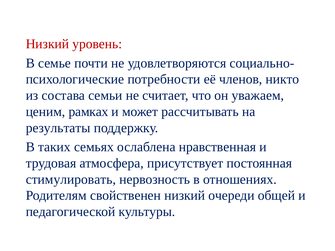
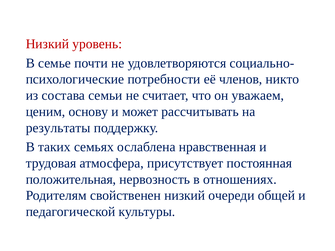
рамках: рамках -> основу
стимулировать: стимулировать -> положительная
